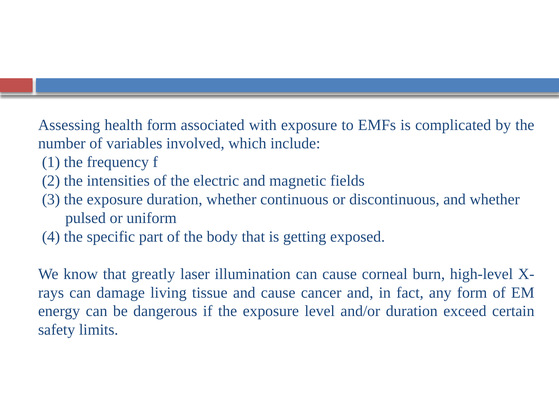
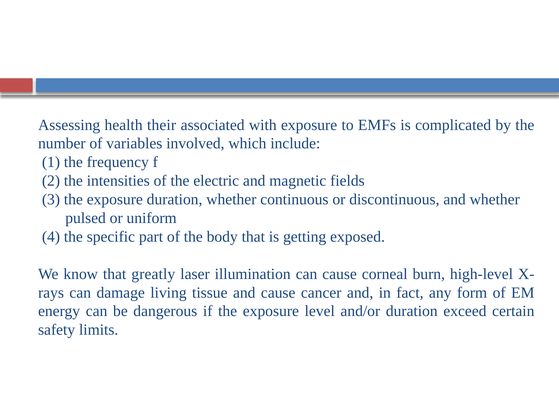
health form: form -> their
